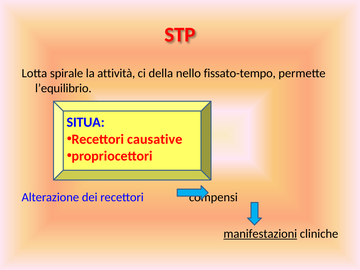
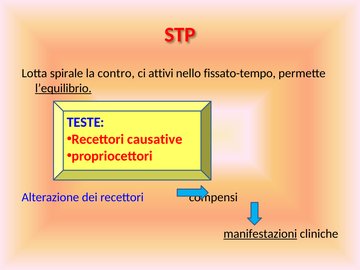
attività: attività -> contro
della: della -> attivi
l’equilibrio underline: none -> present
SITUA: SITUA -> TESTE
